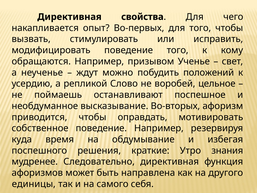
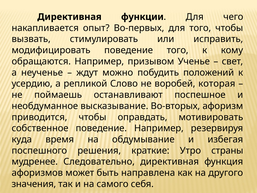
свойства: свойства -> функции
цельное: цельное -> которая
знания: знания -> страны
единицы: единицы -> значения
